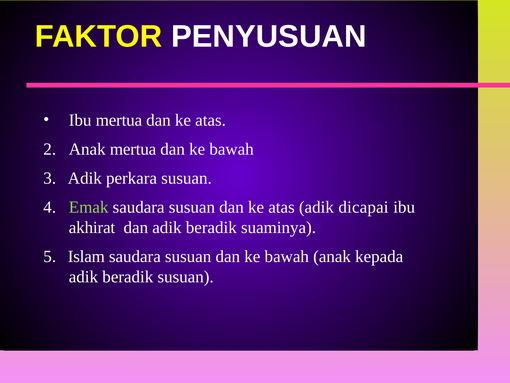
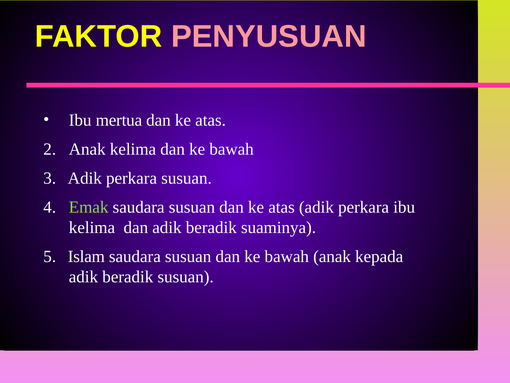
PENYUSUAN colour: white -> pink
Anak mertua: mertua -> kelima
atas adik dicapai: dicapai -> perkara
akhirat at (92, 227): akhirat -> kelima
